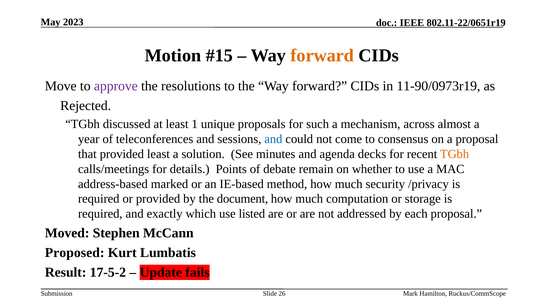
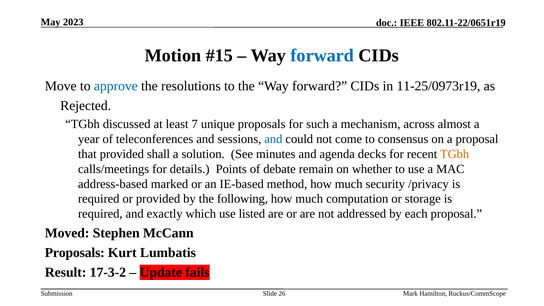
forward at (322, 56) colour: orange -> blue
approve colour: purple -> blue
11-90/0973r19: 11-90/0973r19 -> 11-25/0973r19
1: 1 -> 7
provided least: least -> shall
document: document -> following
Proposed at (75, 253): Proposed -> Proposals
17-5-2: 17-5-2 -> 17-3-2
